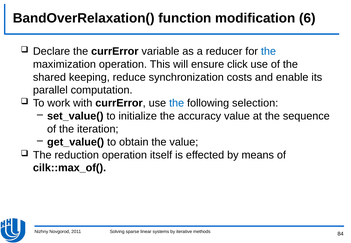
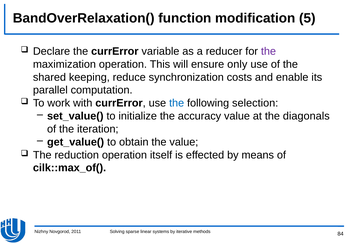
6: 6 -> 5
the at (268, 51) colour: blue -> purple
click: click -> only
sequence: sequence -> diagonals
